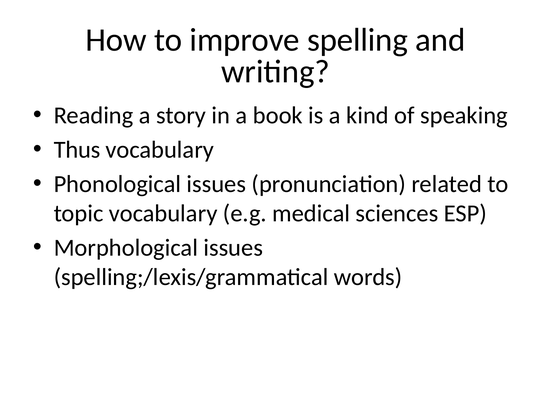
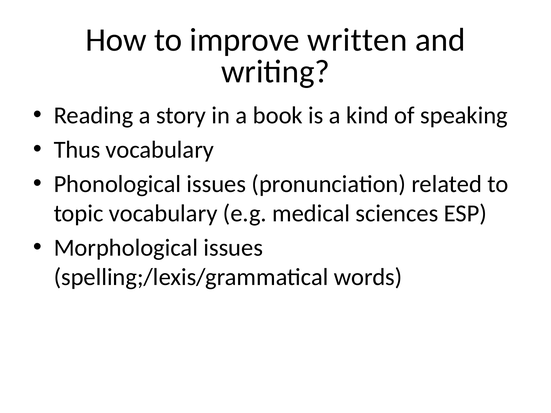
spelling: spelling -> written
